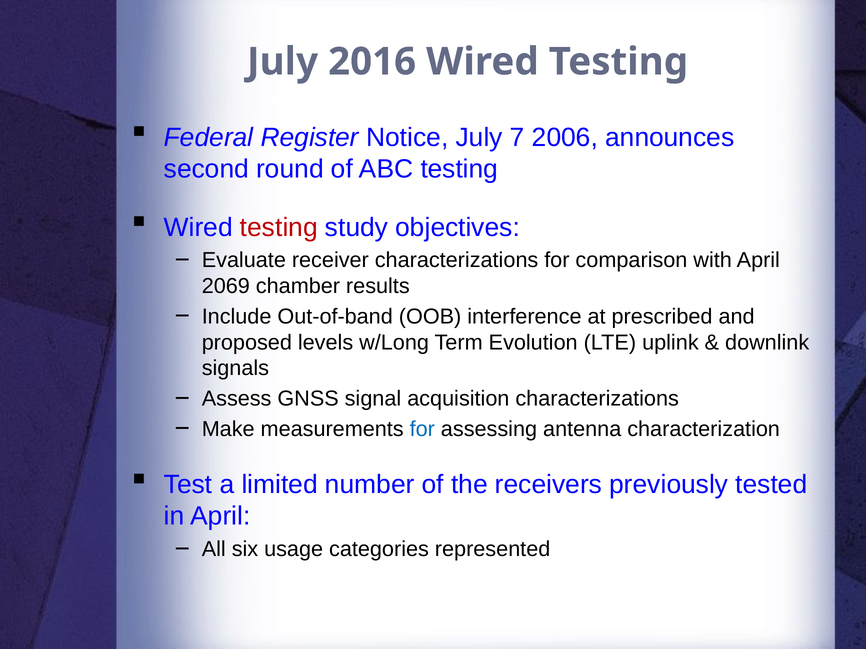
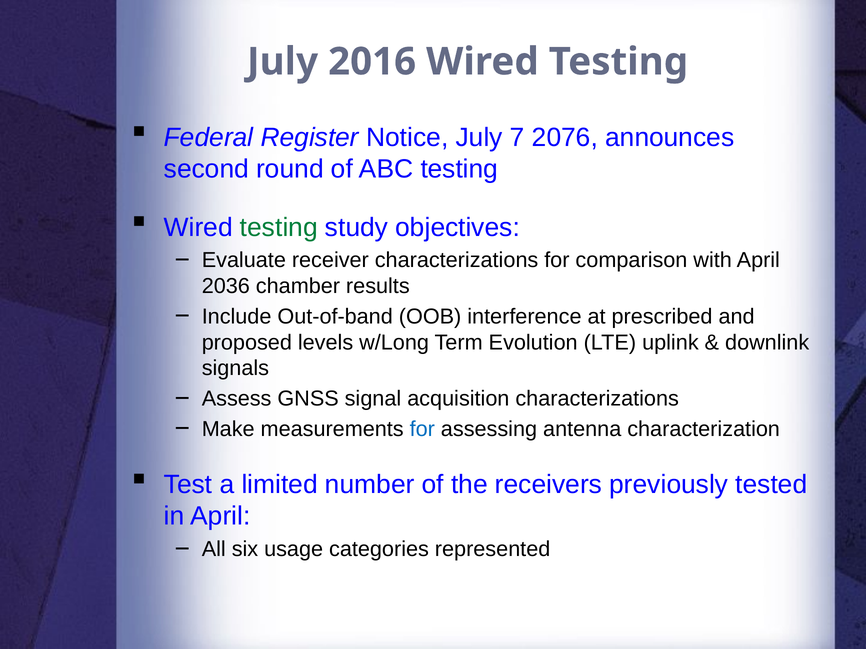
2006: 2006 -> 2076
testing at (279, 228) colour: red -> green
2069: 2069 -> 2036
